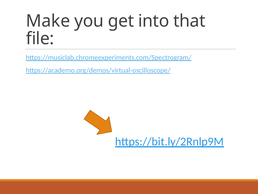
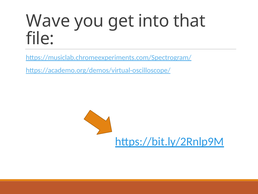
Make: Make -> Wave
